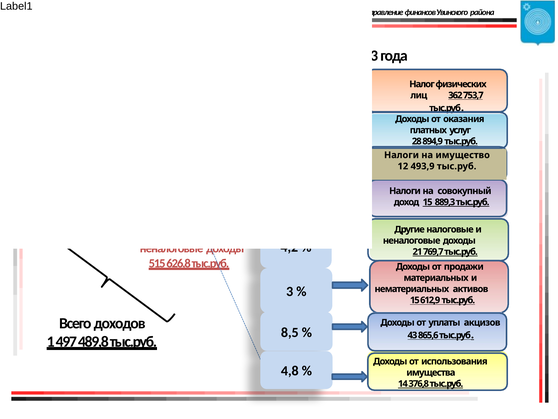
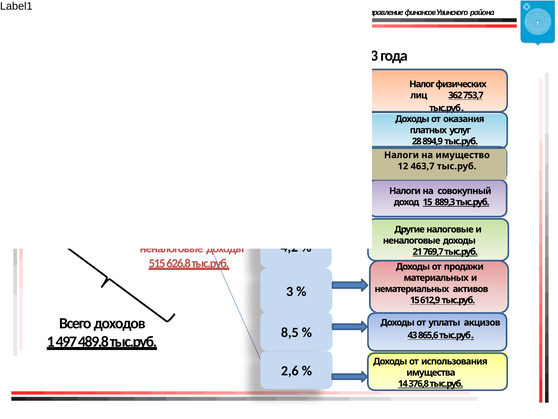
493,9: 493,9 -> 463,7
4,8: 4,8 -> 2,6
